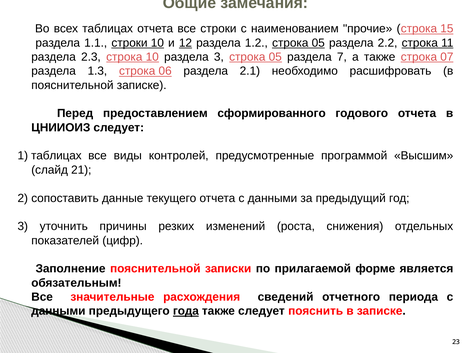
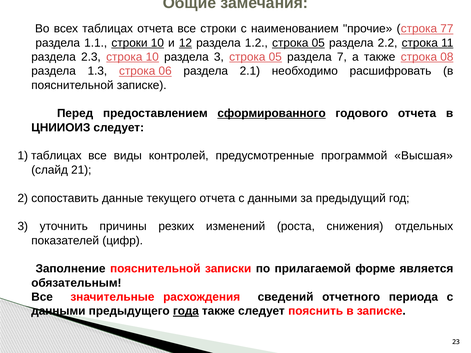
15: 15 -> 77
07: 07 -> 08
сформированного underline: none -> present
Высшим: Высшим -> Высшая
